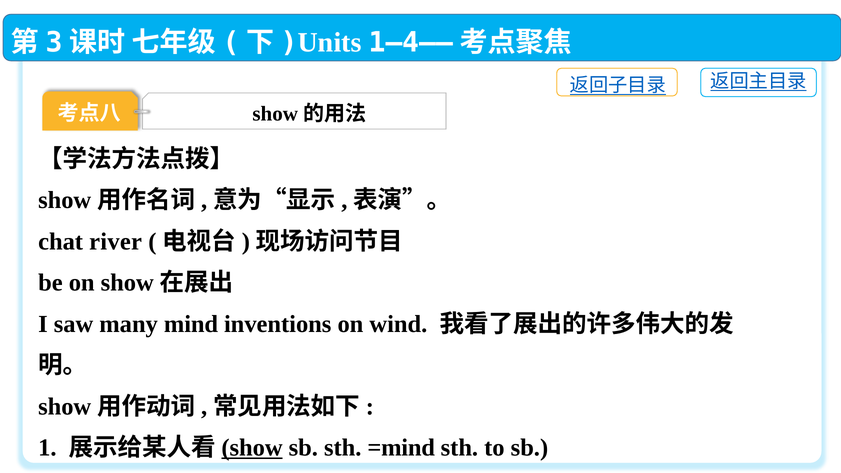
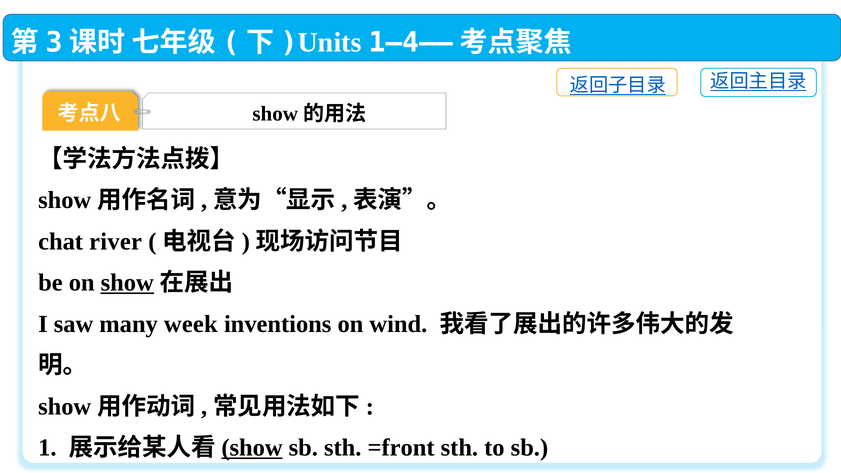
show at (127, 283) underline: none -> present
mind: mind -> week
=mind: =mind -> =front
